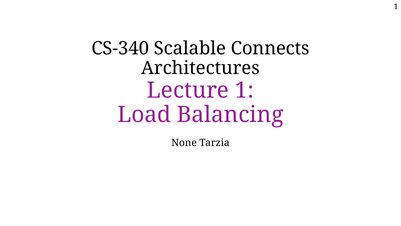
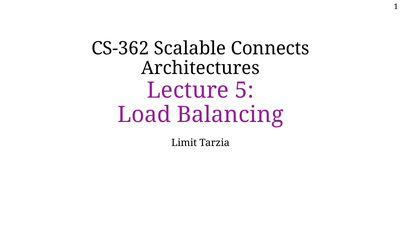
CS-340: CS-340 -> CS-362
Lecture 1: 1 -> 5
None: None -> Limit
